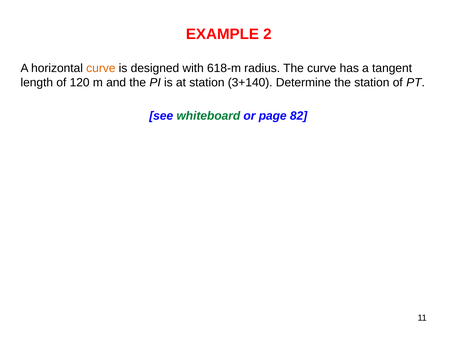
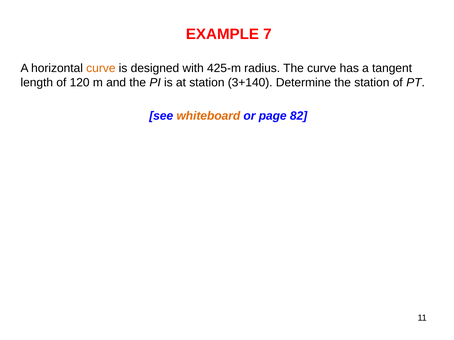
2: 2 -> 7
618-m: 618-m -> 425-m
whiteboard colour: green -> orange
